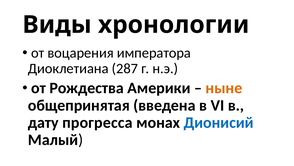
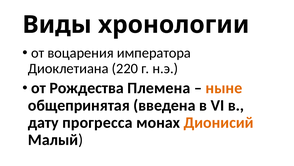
287: 287 -> 220
Америки: Америки -> Племена
Дионисий colour: blue -> orange
